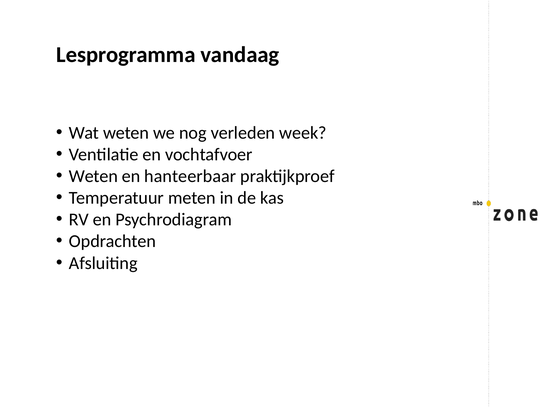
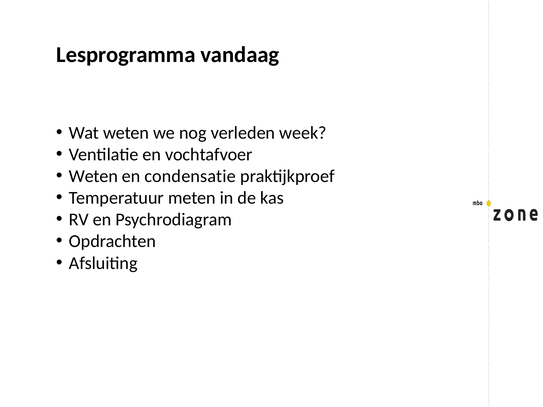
hanteerbaar: hanteerbaar -> condensatie
